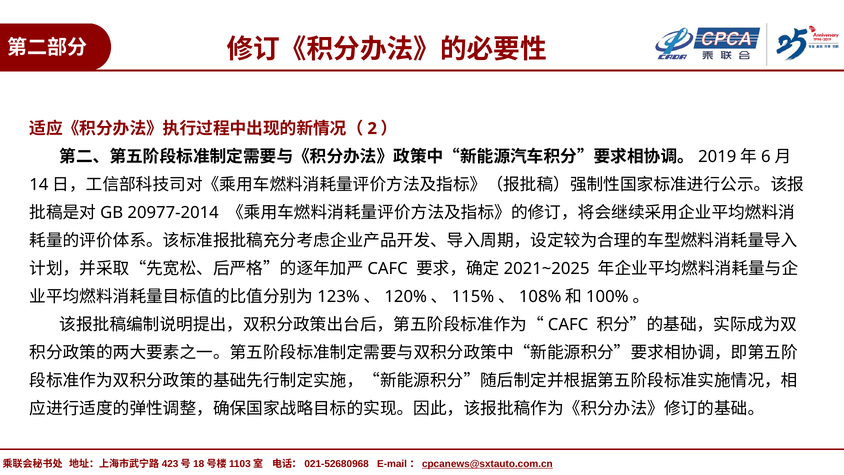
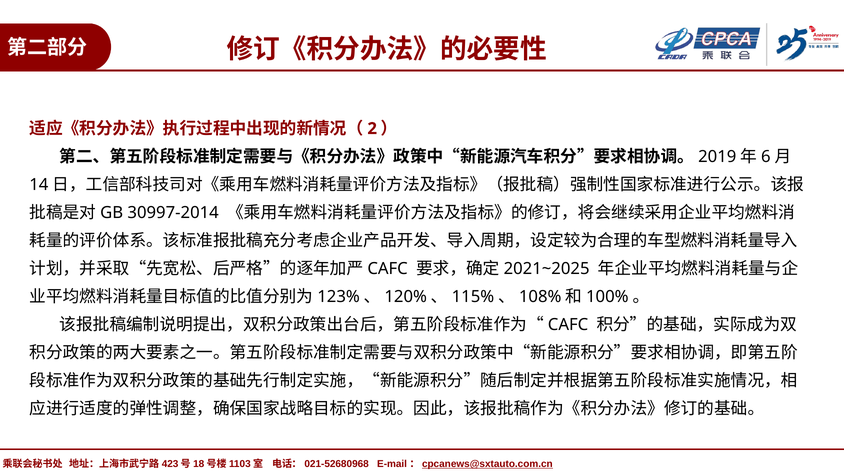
20977-2014: 20977-2014 -> 30997-2014
